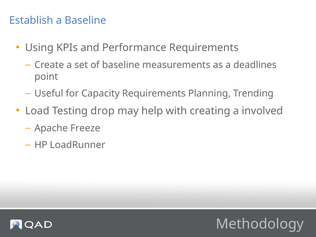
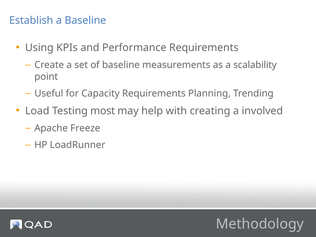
deadlines: deadlines -> scalability
drop: drop -> most
